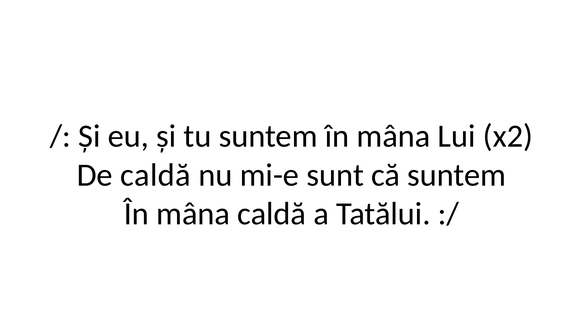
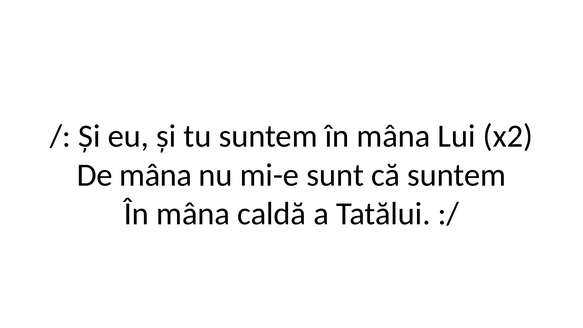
De caldă: caldă -> mâna
